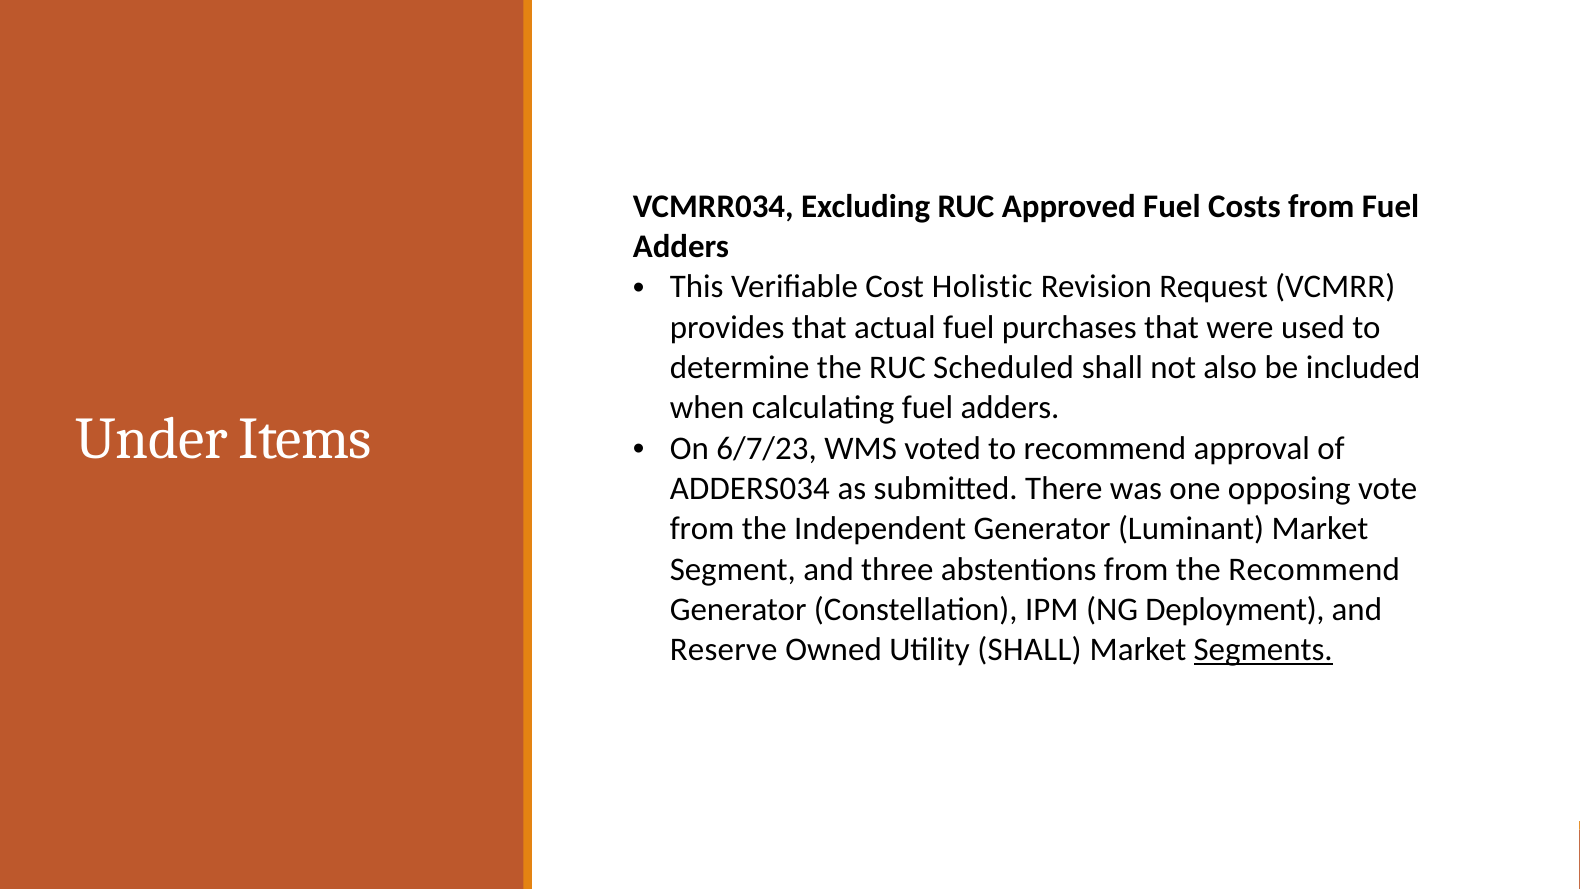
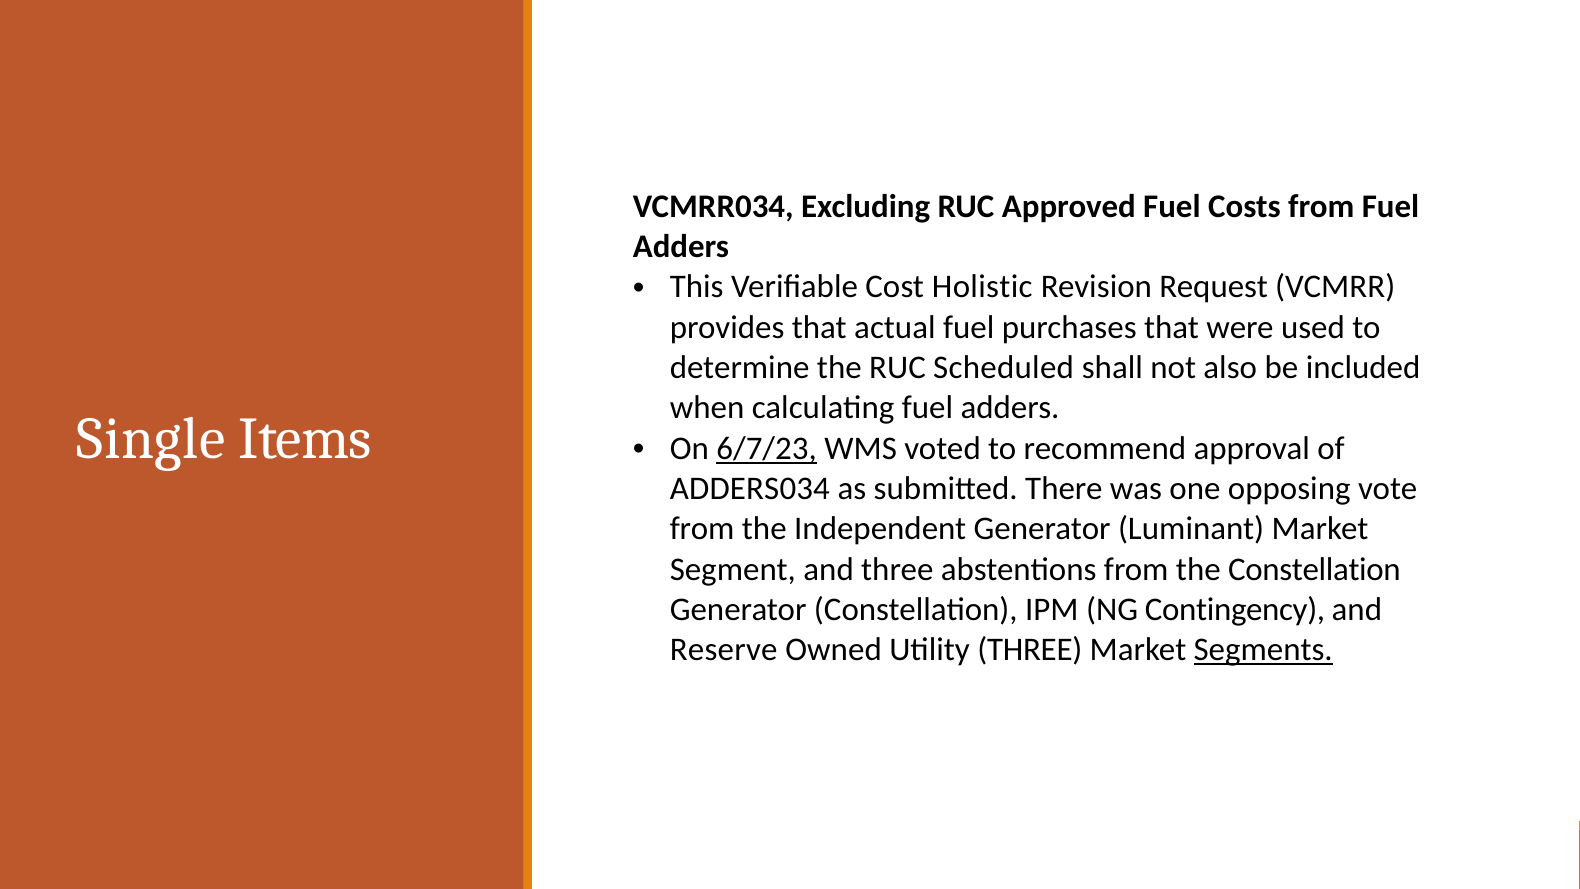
Under: Under -> Single
6/7/23 underline: none -> present
the Recommend: Recommend -> Constellation
Deployment: Deployment -> Contingency
Utility SHALL: SHALL -> THREE
